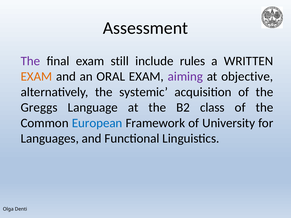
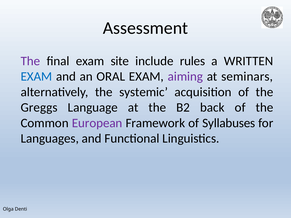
still: still -> site
EXAM at (36, 77) colour: orange -> blue
objective: objective -> seminars
class: class -> back
European colour: blue -> purple
University: University -> Syllabuses
